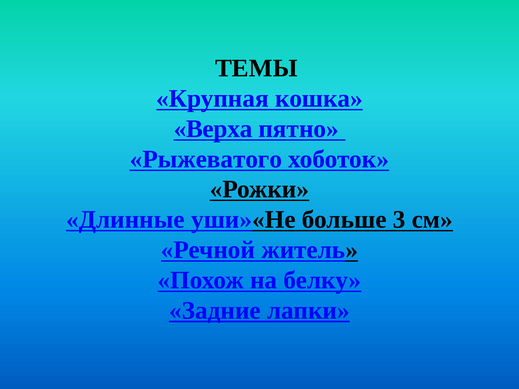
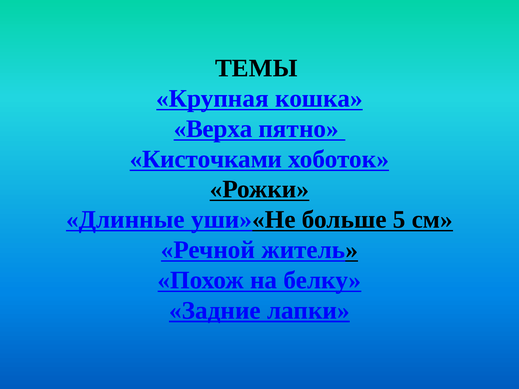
Рыжеватого: Рыжеватого -> Кисточками
3: 3 -> 5
